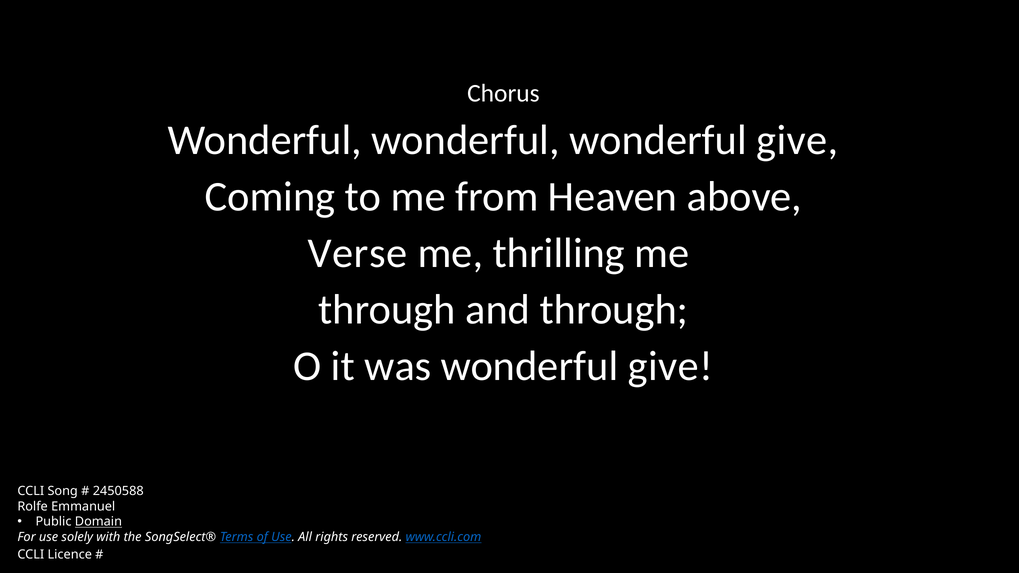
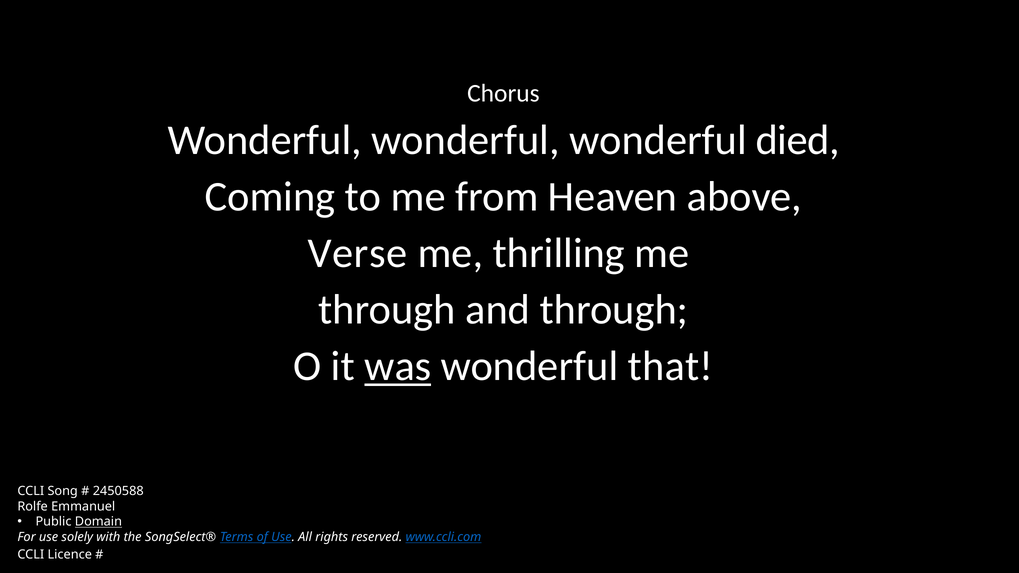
wonderful wonderful give: give -> died
was underline: none -> present
give at (670, 366): give -> that
